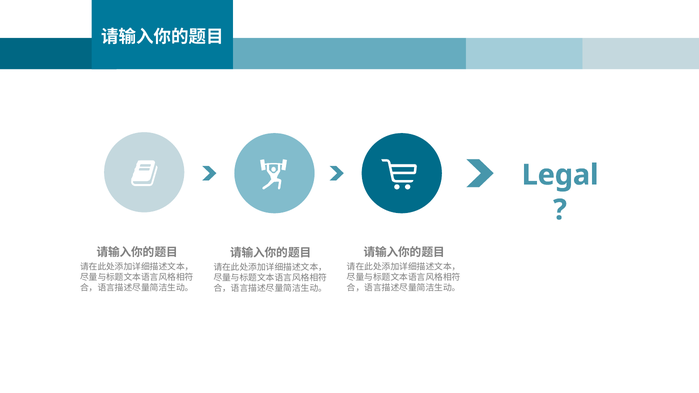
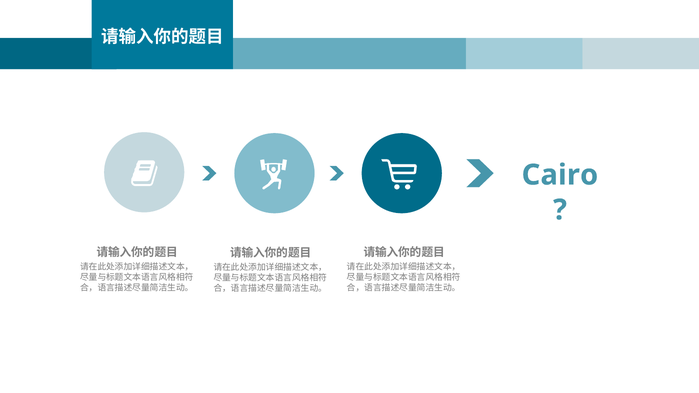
Legal: Legal -> Cairo
